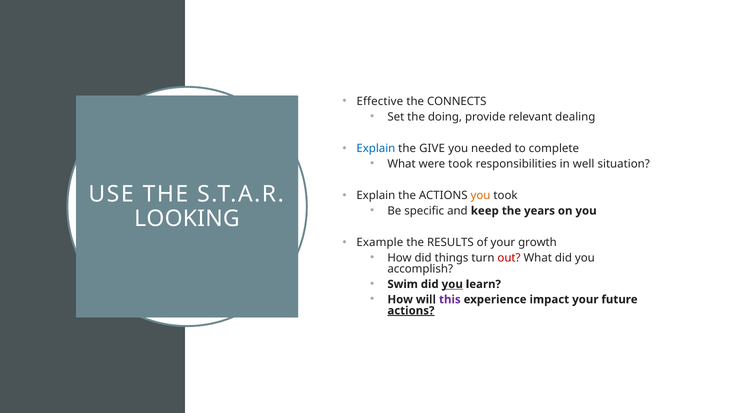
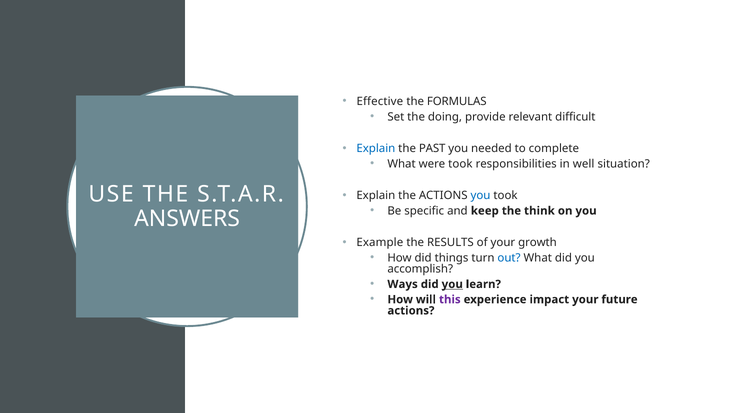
CONNECTS: CONNECTS -> FORMULAS
dealing: dealing -> difficult
GIVE: GIVE -> PAST
you at (480, 196) colour: orange -> blue
years: years -> think
LOOKING: LOOKING -> ANSWERS
out colour: red -> blue
Swim: Swim -> Ways
actions at (411, 311) underline: present -> none
